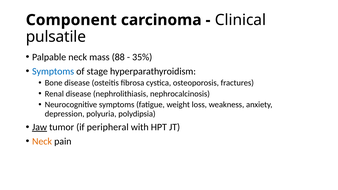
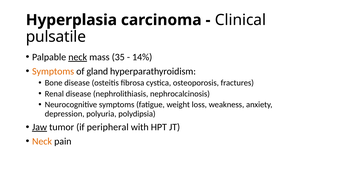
Component: Component -> Hyperplasia
neck at (78, 57) underline: none -> present
88: 88 -> 35
35%: 35% -> 14%
Symptoms at (53, 71) colour: blue -> orange
stage: stage -> gland
